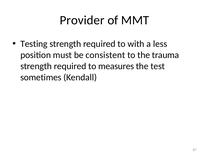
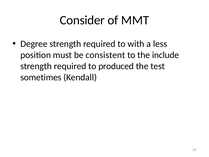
Provider: Provider -> Consider
Testing: Testing -> Degree
trauma: trauma -> include
measures: measures -> produced
